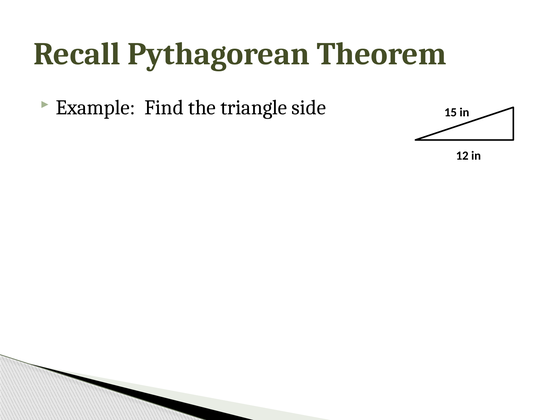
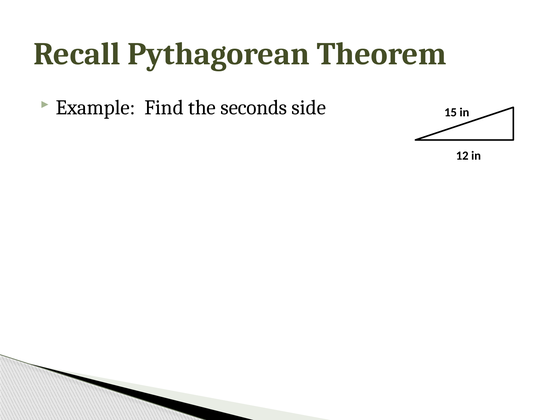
triangle: triangle -> seconds
